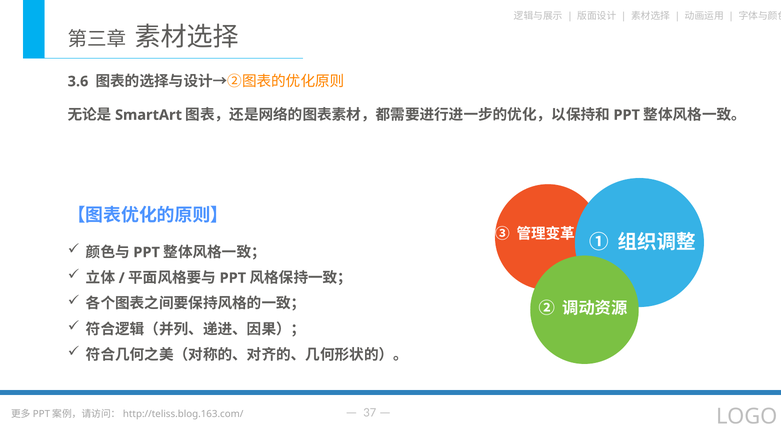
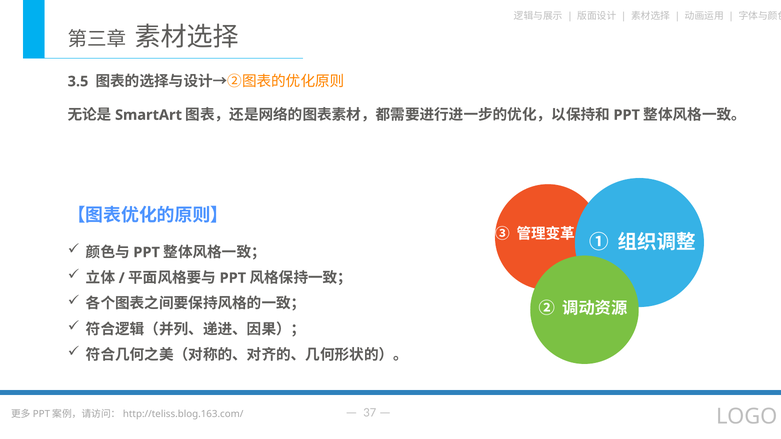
3.6: 3.6 -> 3.5
